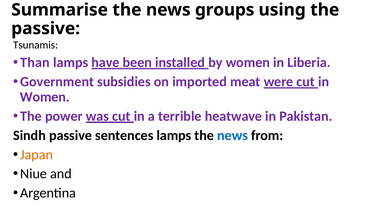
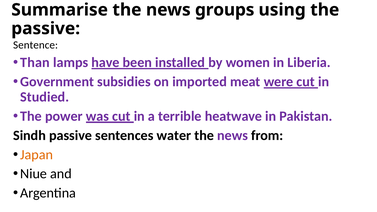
Tsunamis: Tsunamis -> Sentence
Women at (45, 97): Women -> Studied
sentences lamps: lamps -> water
news at (233, 135) colour: blue -> purple
